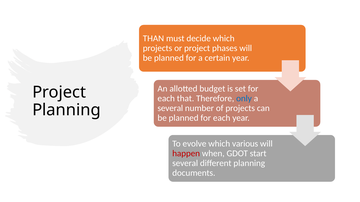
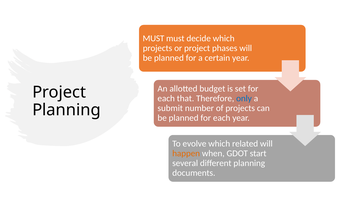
THAN at (153, 39): THAN -> MUST
several at (170, 108): several -> submit
various: various -> related
happen colour: red -> orange
